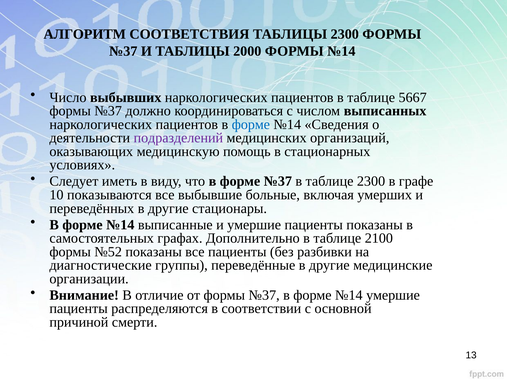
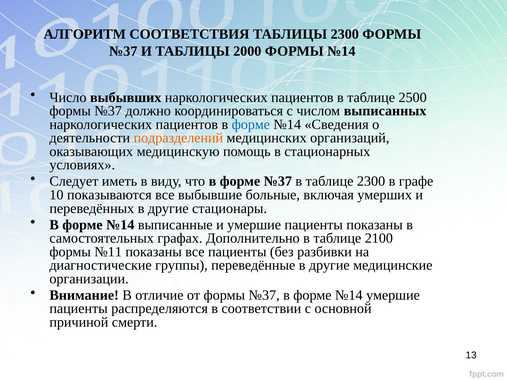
5667: 5667 -> 2500
подразделений colour: purple -> orange
№52: №52 -> №11
